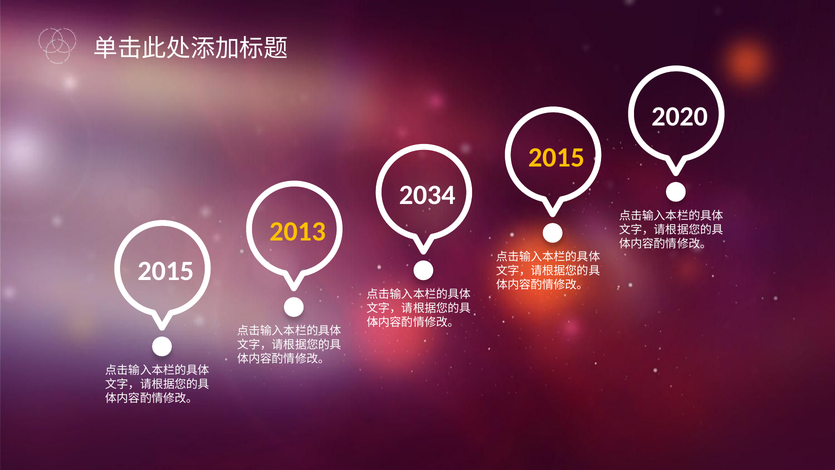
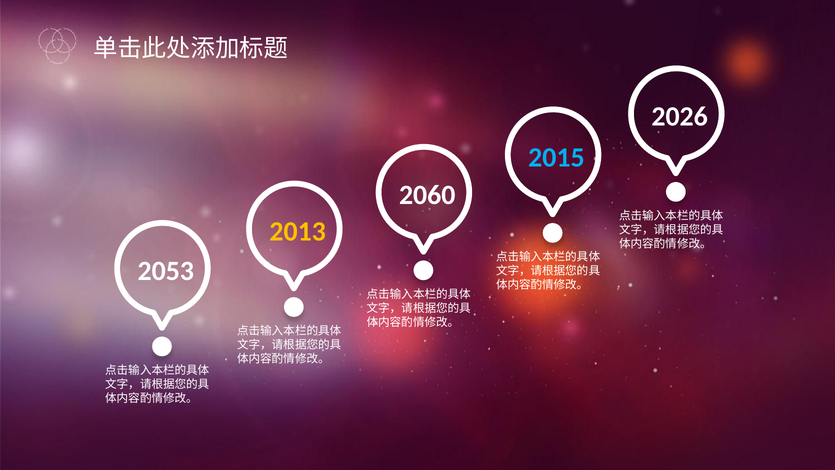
2020: 2020 -> 2026
2015 at (556, 157) colour: yellow -> light blue
2034: 2034 -> 2060
2015 at (166, 271): 2015 -> 2053
